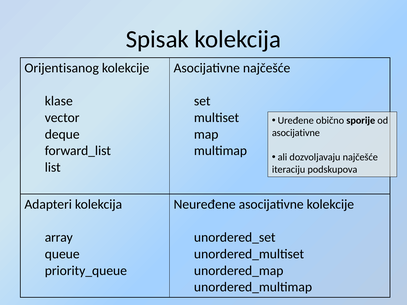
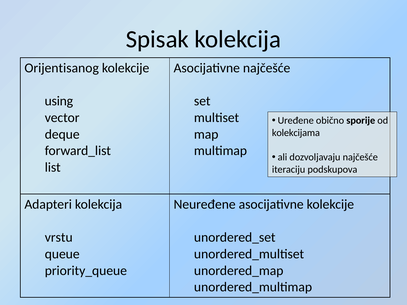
klase: klase -> using
asocijativne at (296, 133): asocijativne -> kolekcijama
array: array -> vrstu
